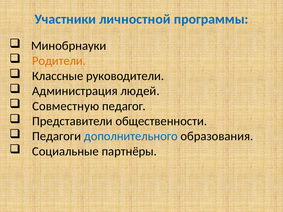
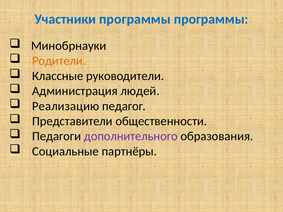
Участники личностной: личностной -> программы
Совместную: Совместную -> Реализацию
дополнительного colour: blue -> purple
